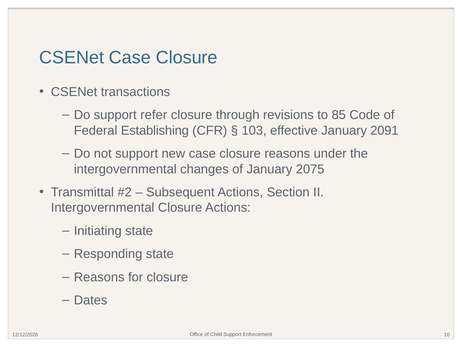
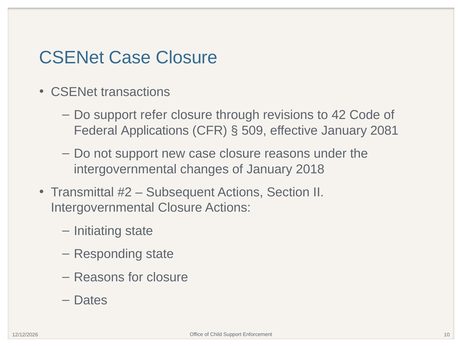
85: 85 -> 42
Establishing: Establishing -> Applications
103: 103 -> 509
2091: 2091 -> 2081
2075: 2075 -> 2018
